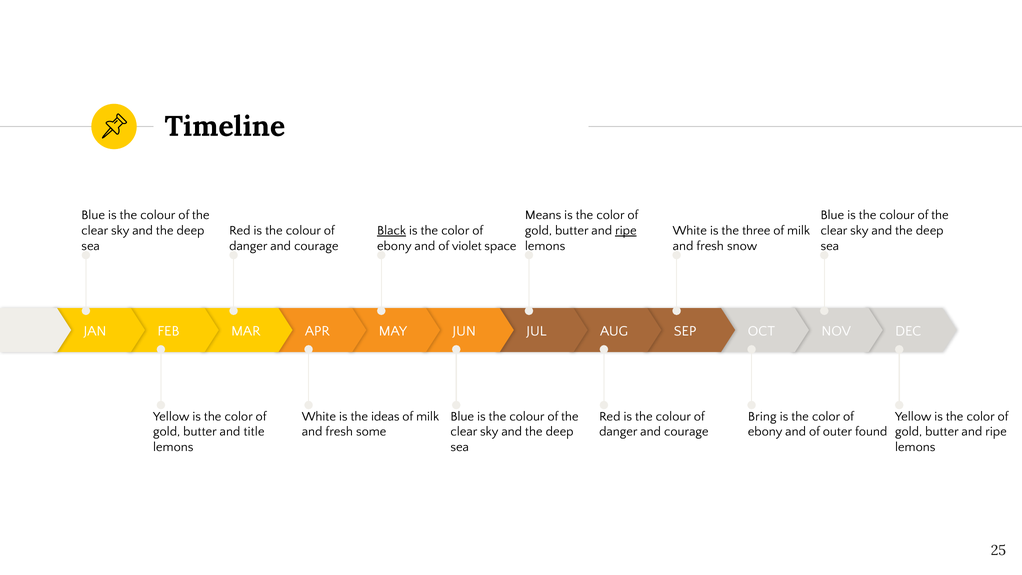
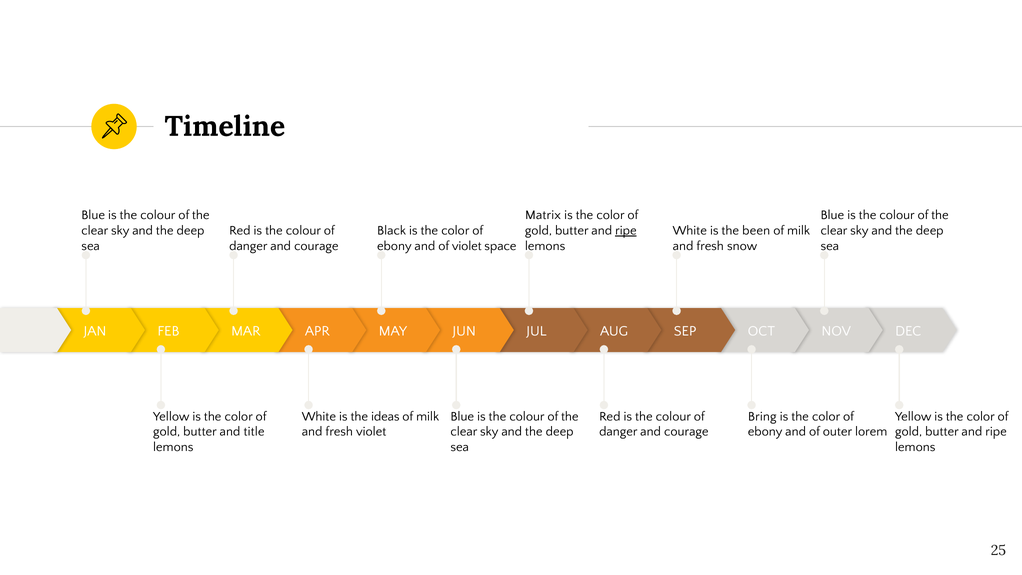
Means: Means -> Matrix
Black underline: present -> none
three: three -> been
fresh some: some -> violet
found: found -> lorem
